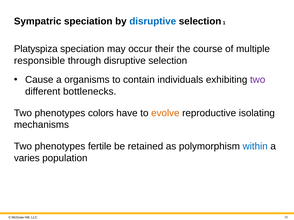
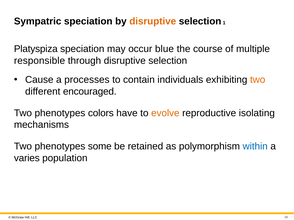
disruptive at (153, 21) colour: blue -> orange
their: their -> blue
organisms: organisms -> processes
two at (258, 80) colour: purple -> orange
bottlenecks: bottlenecks -> encouraged
fertile: fertile -> some
